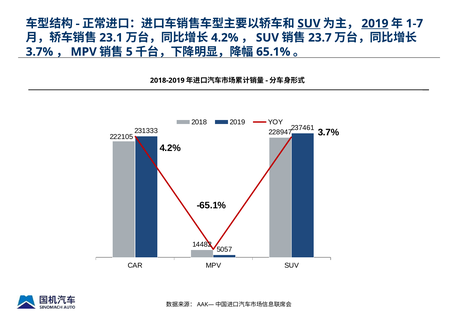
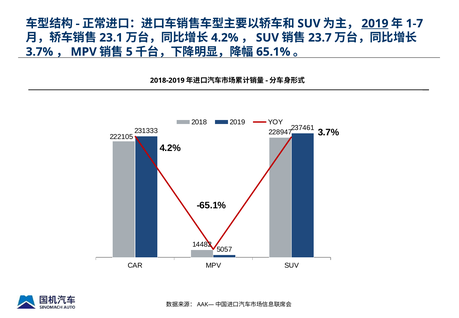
SUV at (309, 24) underline: present -> none
